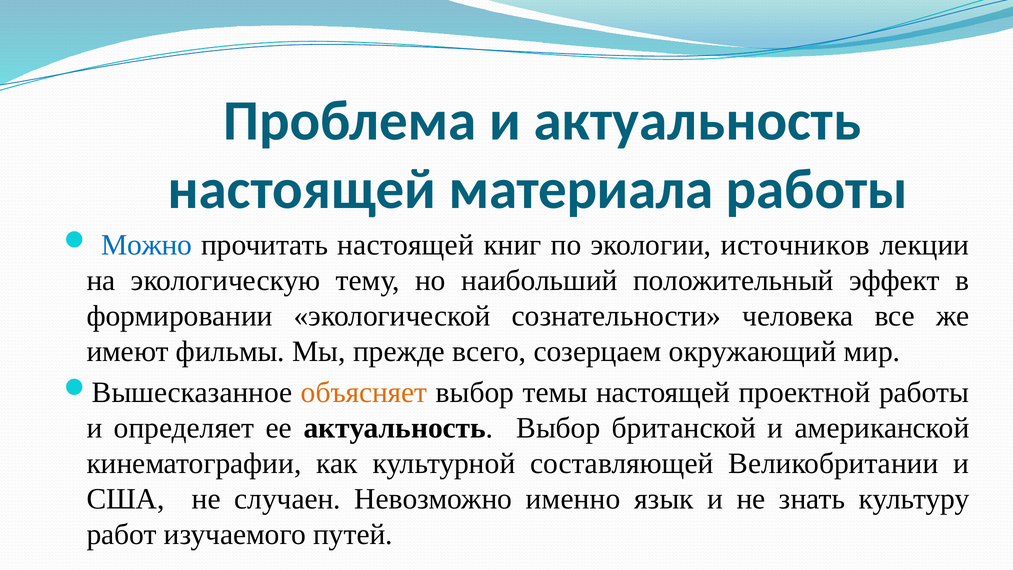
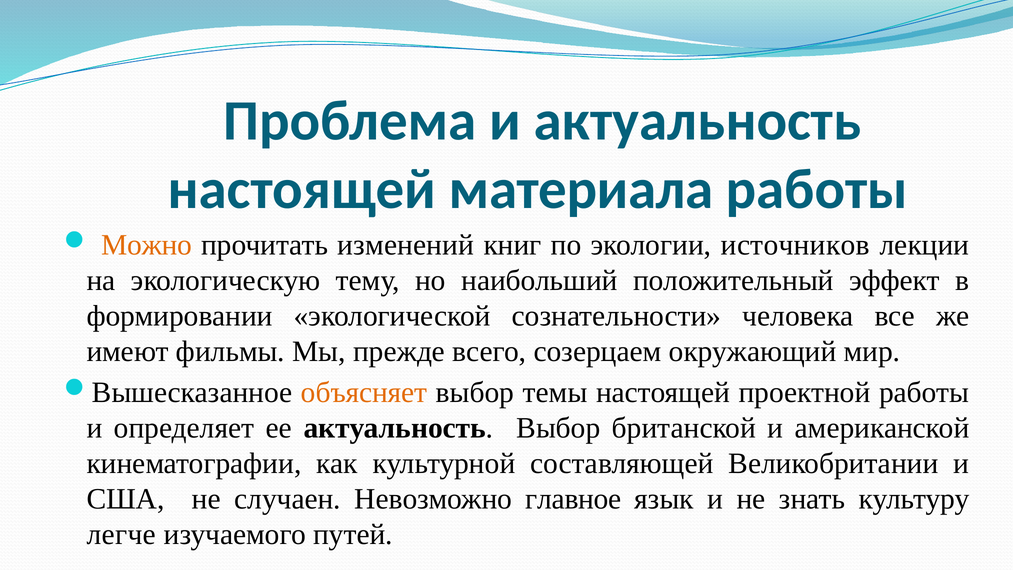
Можно colour: blue -> orange
прочитать настоящей: настоящей -> изменений
именно: именно -> главное
работ: работ -> легче
